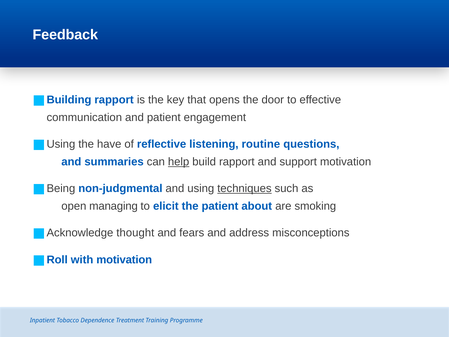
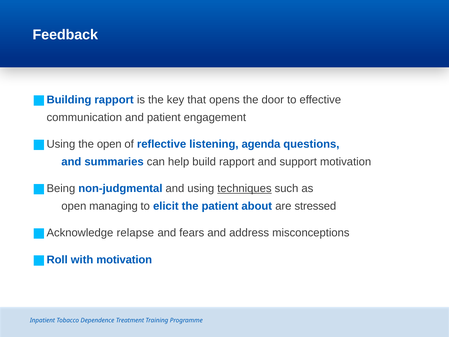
the have: have -> open
routine: routine -> agenda
help underline: present -> none
smoking: smoking -> stressed
thought: thought -> relapse
